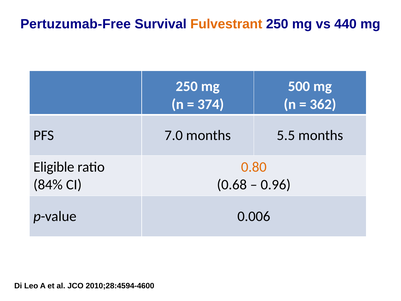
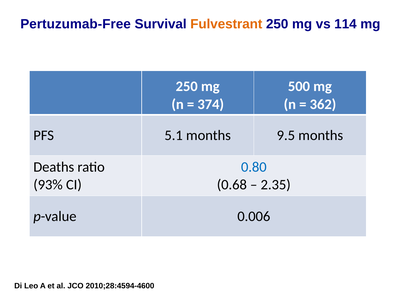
440: 440 -> 114
7.0: 7.0 -> 5.1
5.5: 5.5 -> 9.5
Eligible: Eligible -> Deaths
0.80 colour: orange -> blue
84%: 84% -> 93%
0.96: 0.96 -> 2.35
